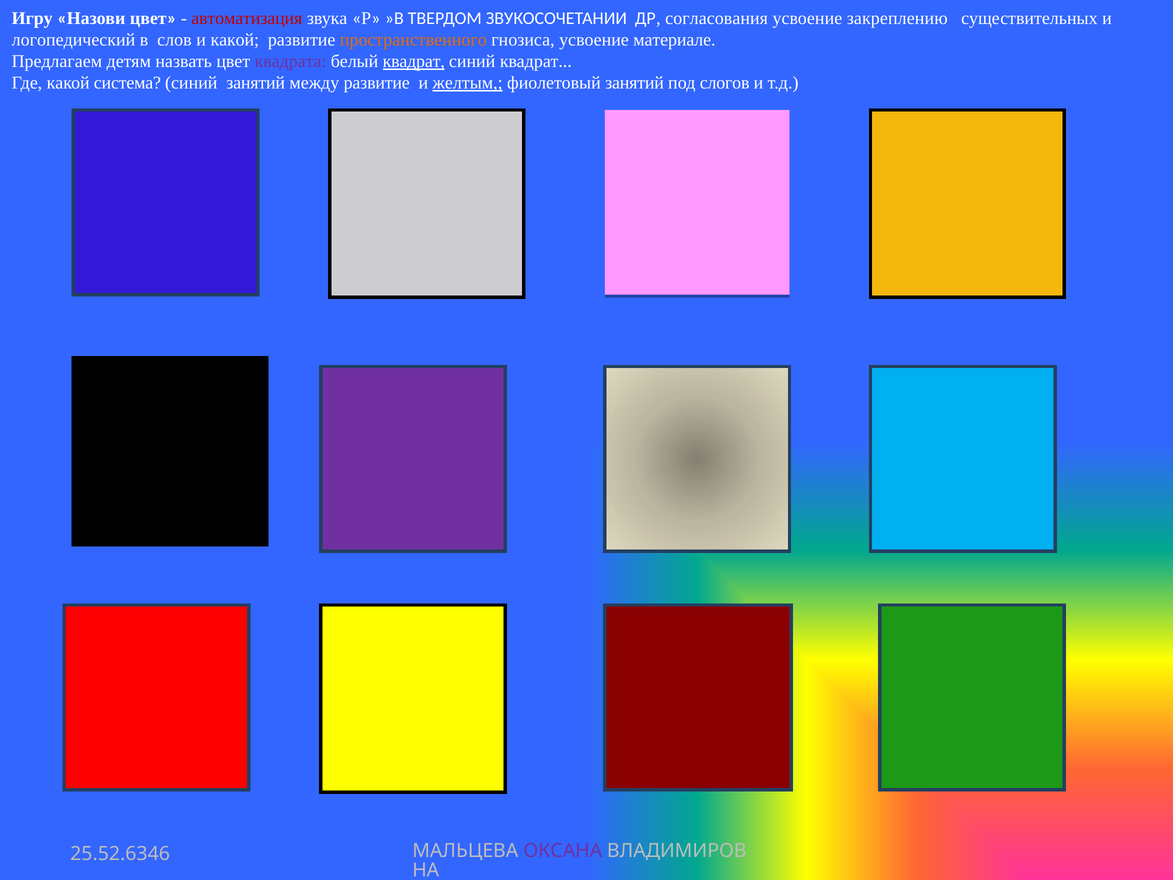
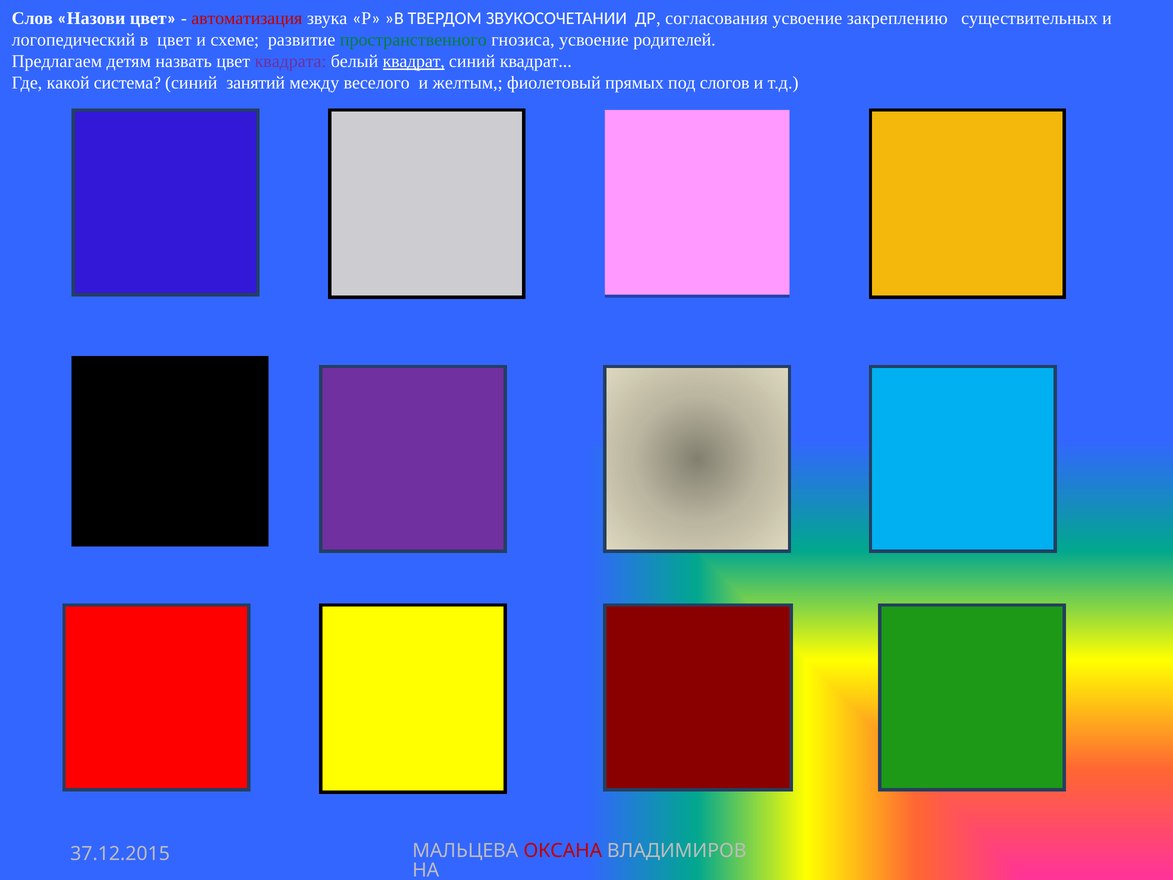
Игру: Игру -> Слов
в слов: слов -> цвет
и какой: какой -> схеме
пространственного colour: orange -> green
материале: материале -> родителей
между развитие: развитие -> веселого
желтым underline: present -> none
фиолетовый занятий: занятий -> прямых
ОКСАНА colour: purple -> red
25.52.6346: 25.52.6346 -> 37.12.2015
